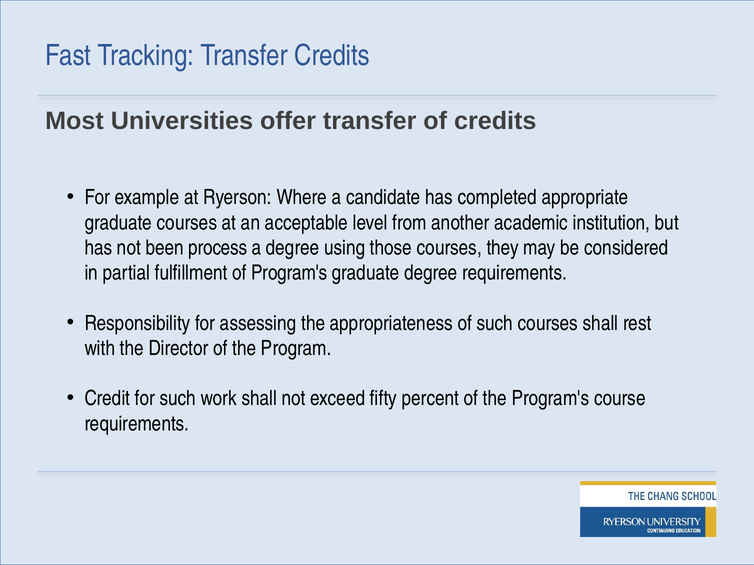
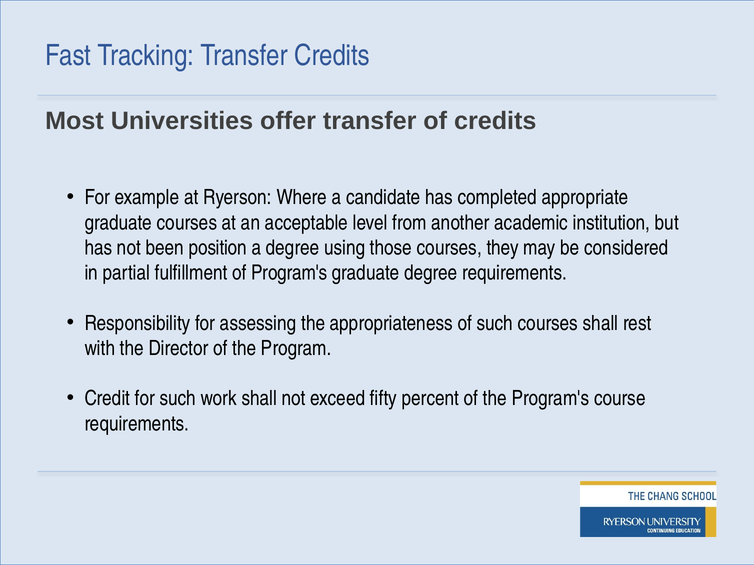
process: process -> position
